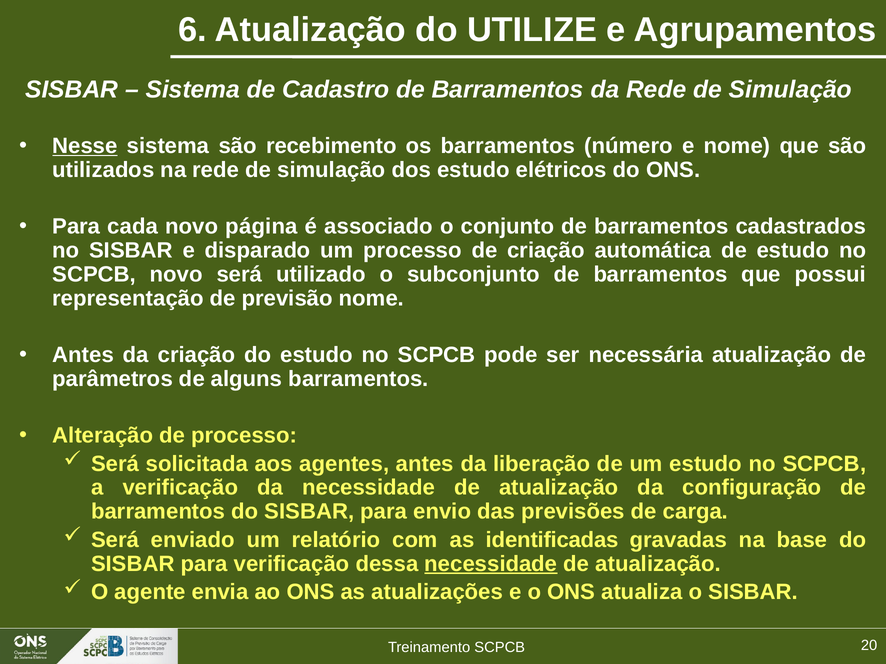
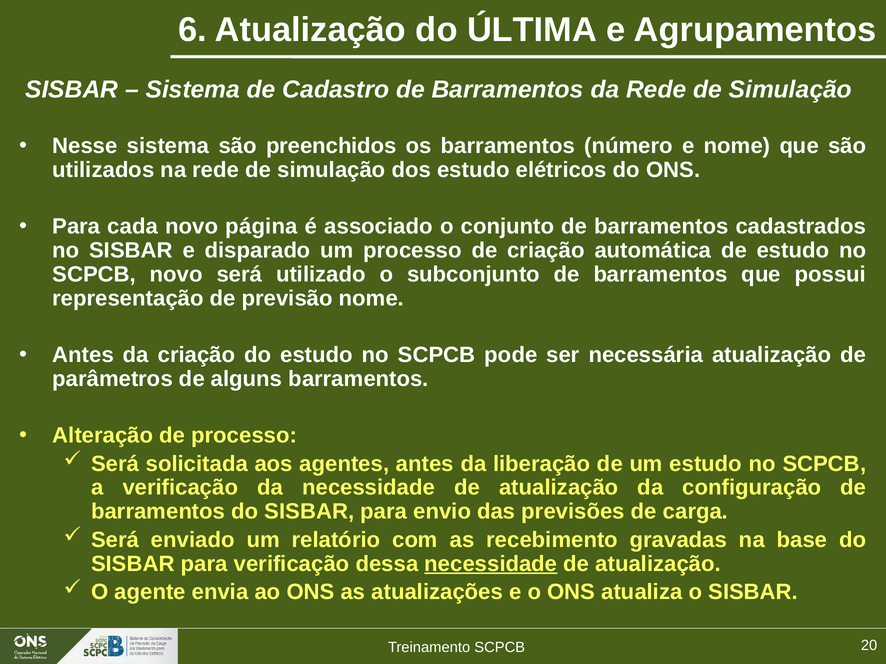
UTILIZE: UTILIZE -> ÚLTIMA
Nesse underline: present -> none
recebimento: recebimento -> preenchidos
identificadas: identificadas -> recebimento
